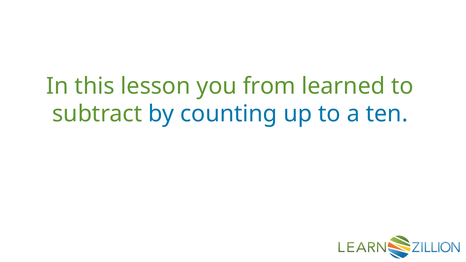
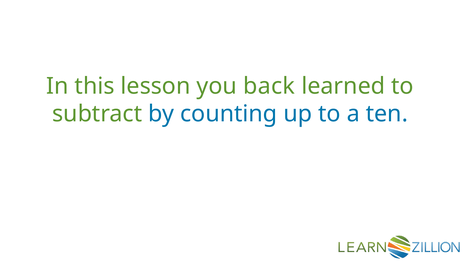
from: from -> back
